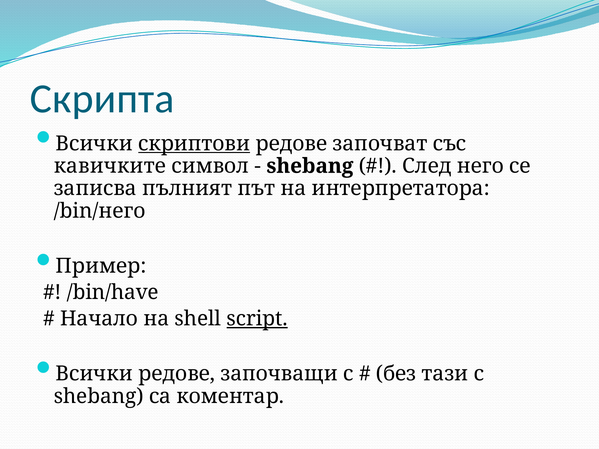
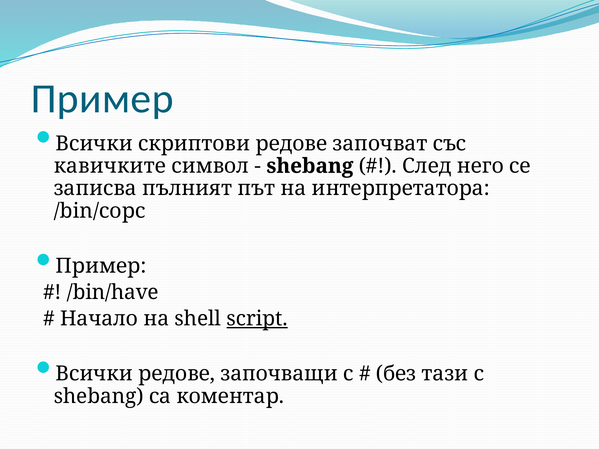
Скрипта at (102, 99): Скрипта -> Пример
скриптови underline: present -> none
/bin/него: /bin/него -> /bin/сорс
